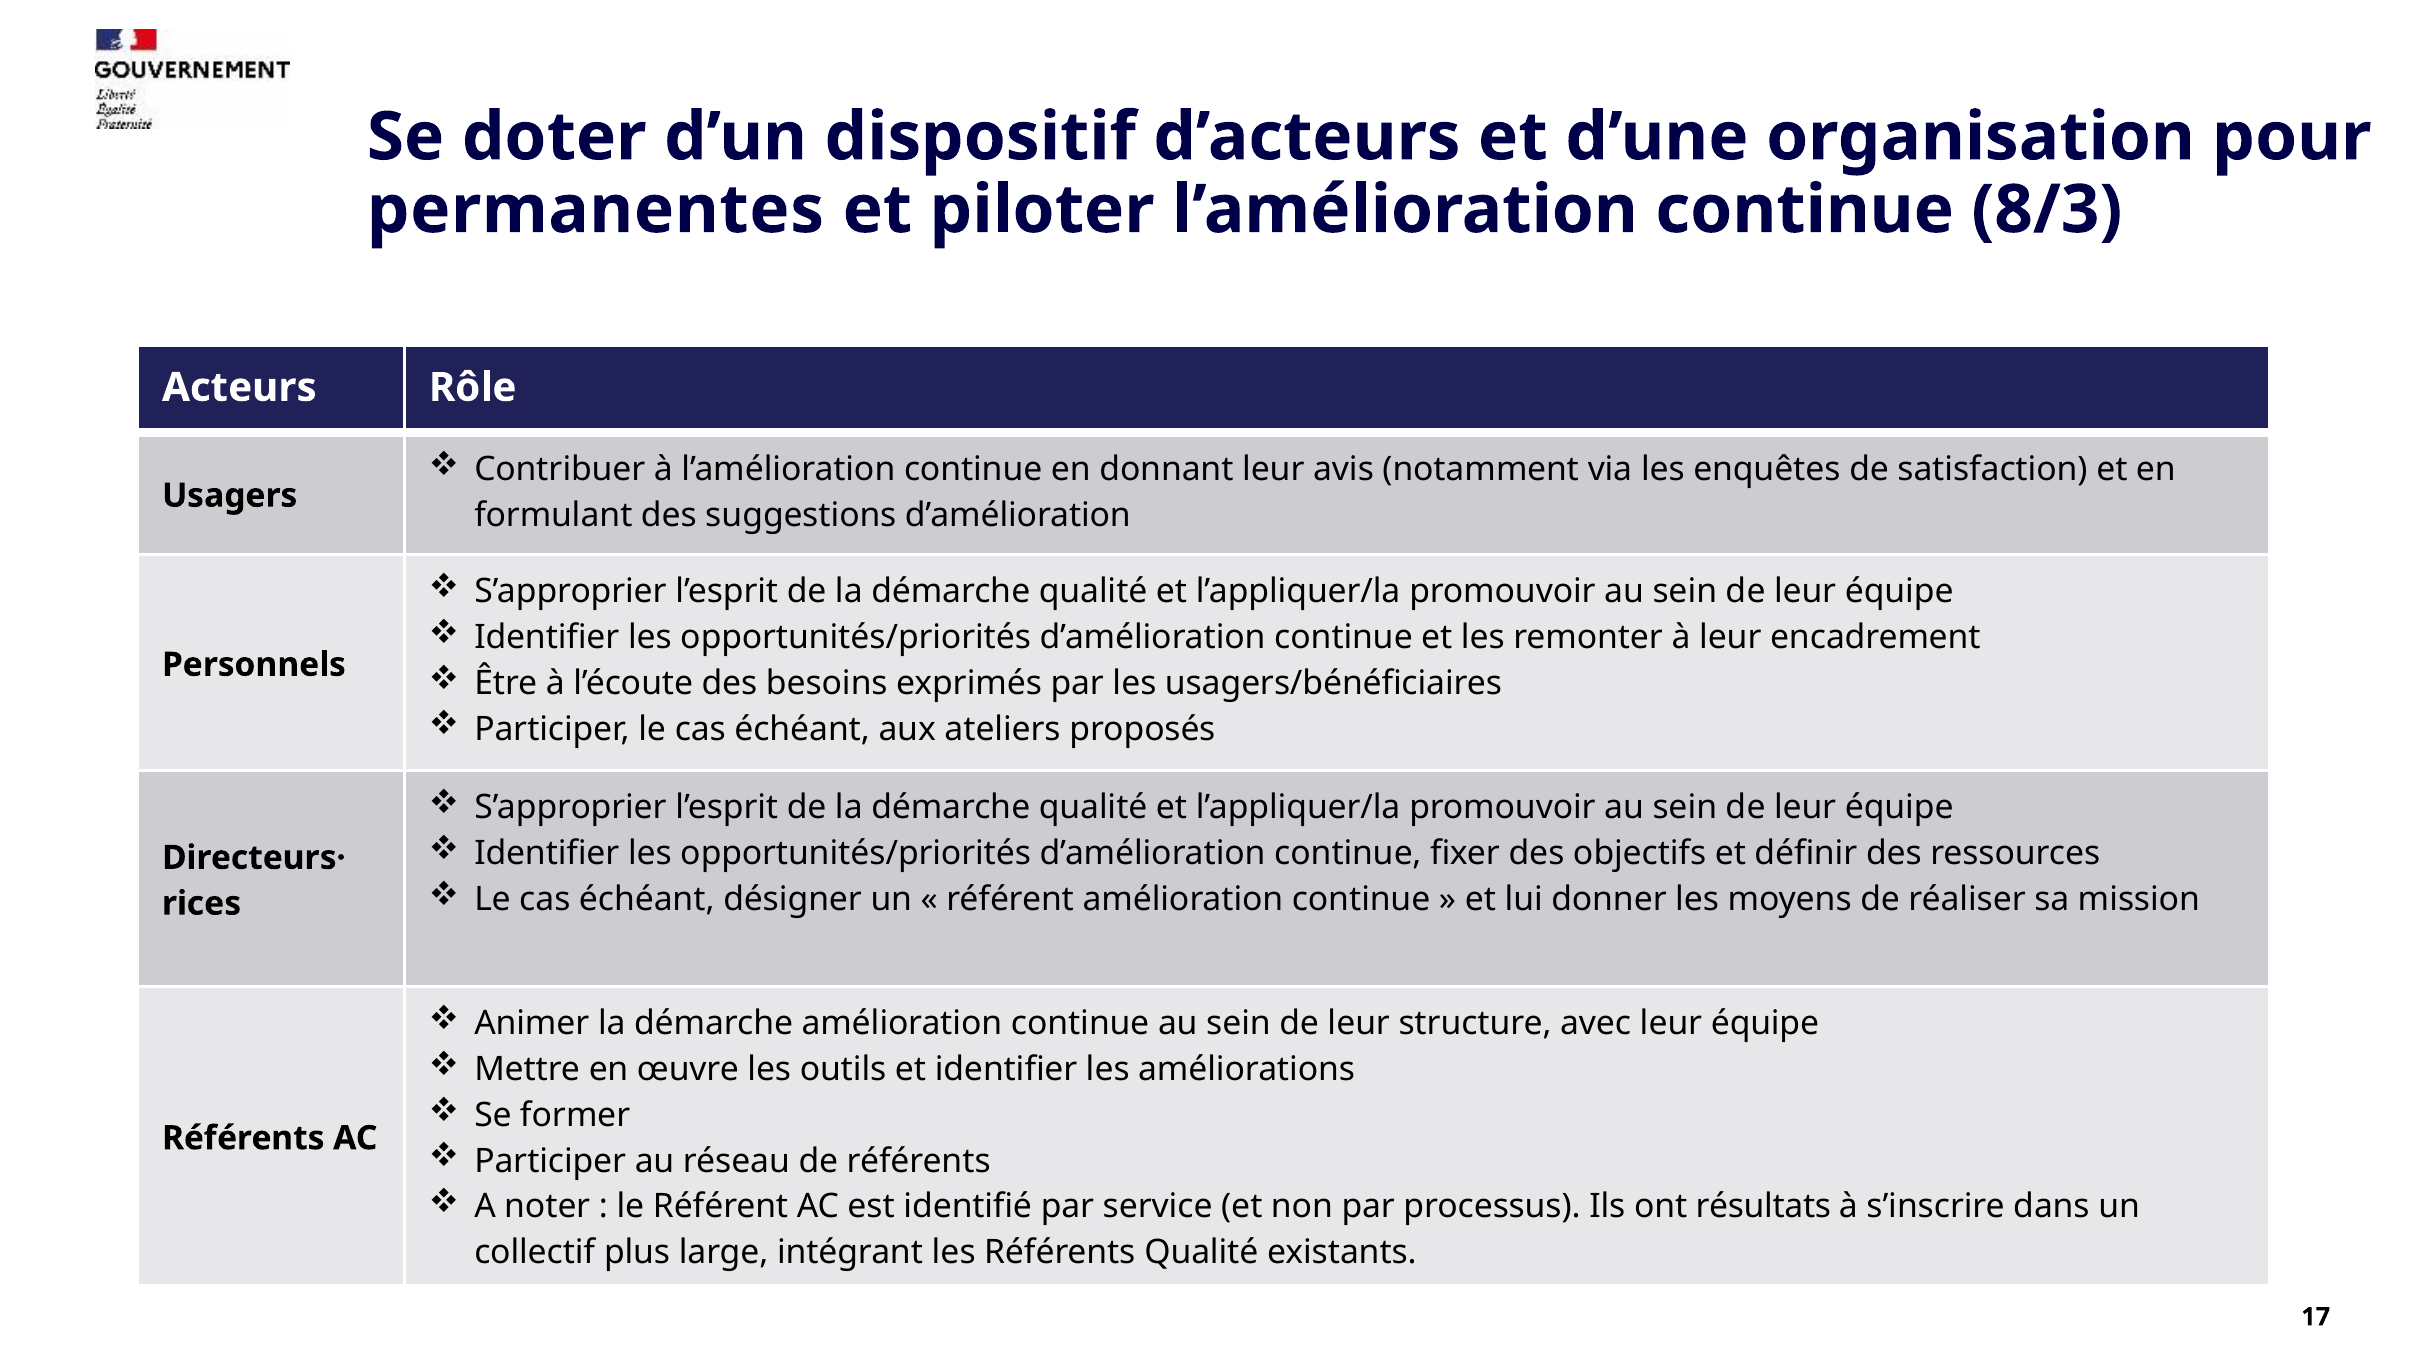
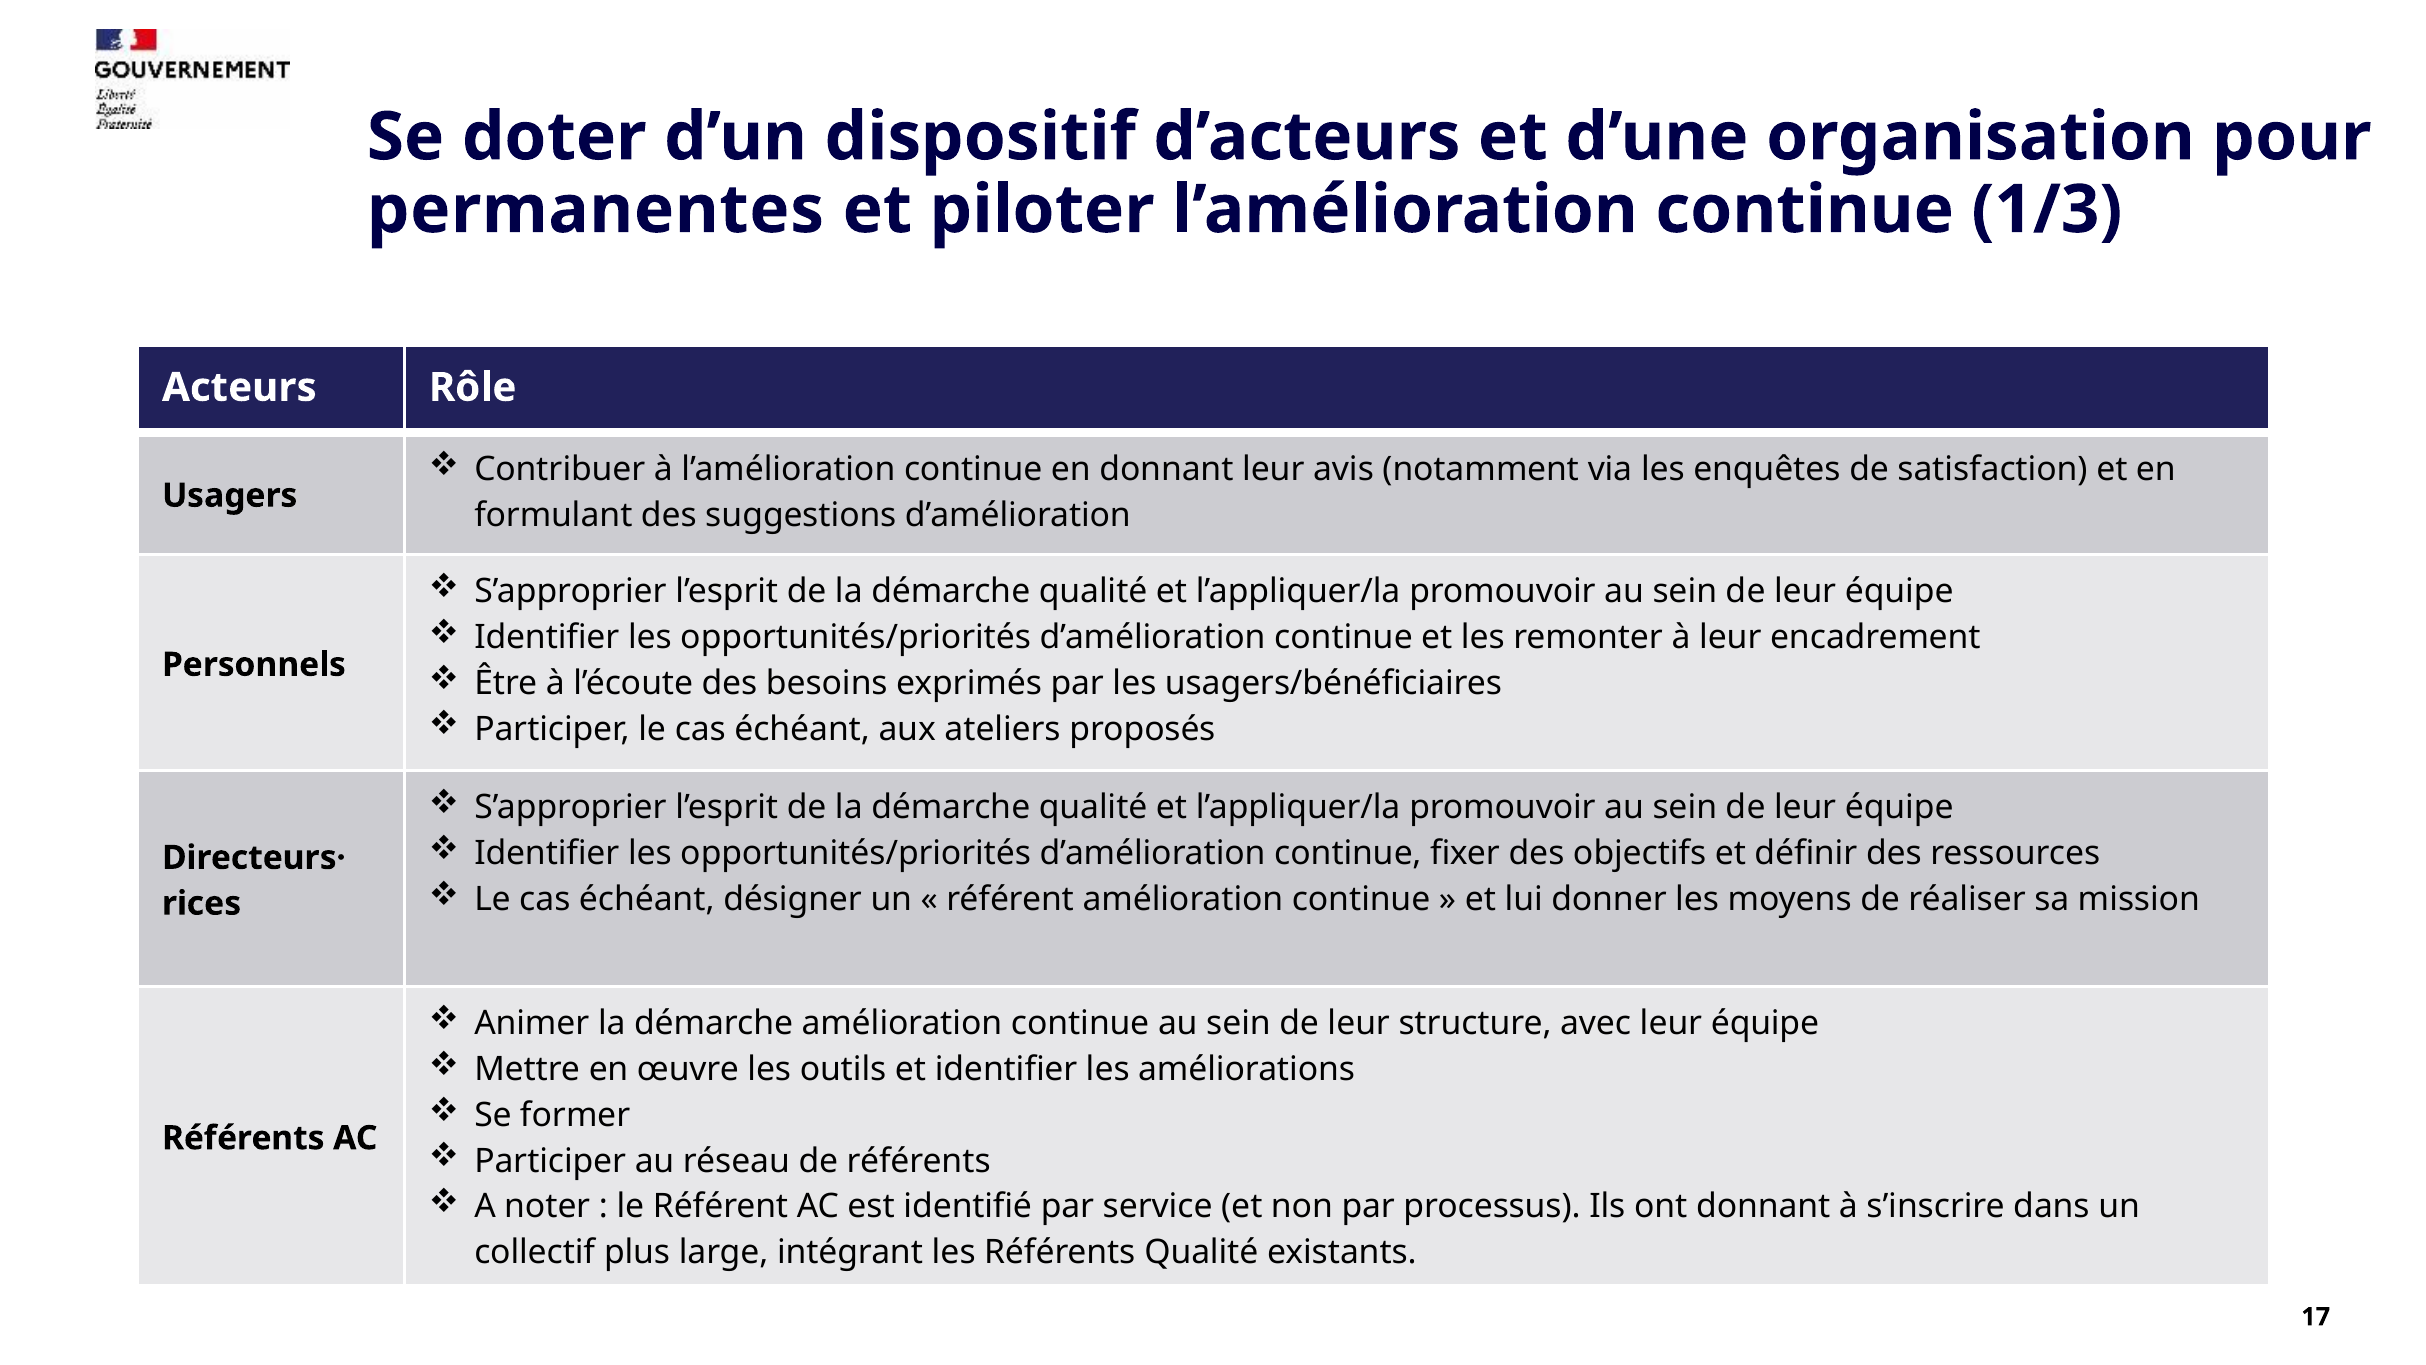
8/3: 8/3 -> 1/3
ont résultats: résultats -> donnant
